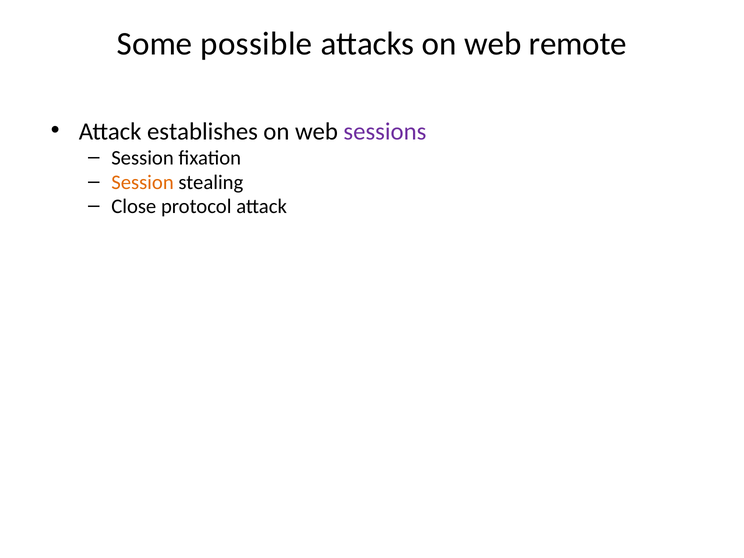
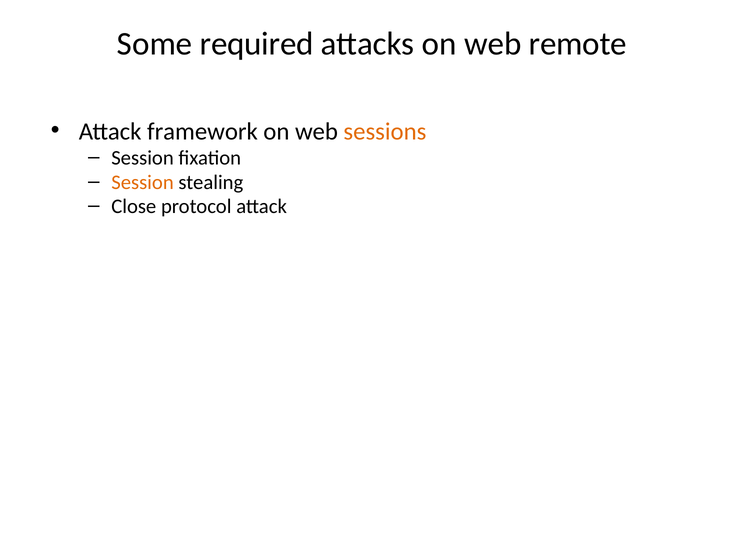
possible: possible -> required
establishes: establishes -> framework
sessions colour: purple -> orange
